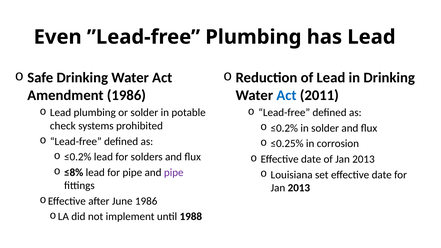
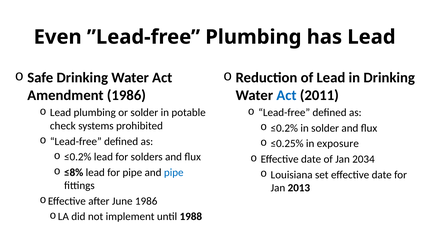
corrosion: corrosion -> exposure
of Jan 2013: 2013 -> 2034
pipe at (174, 172) colour: purple -> blue
